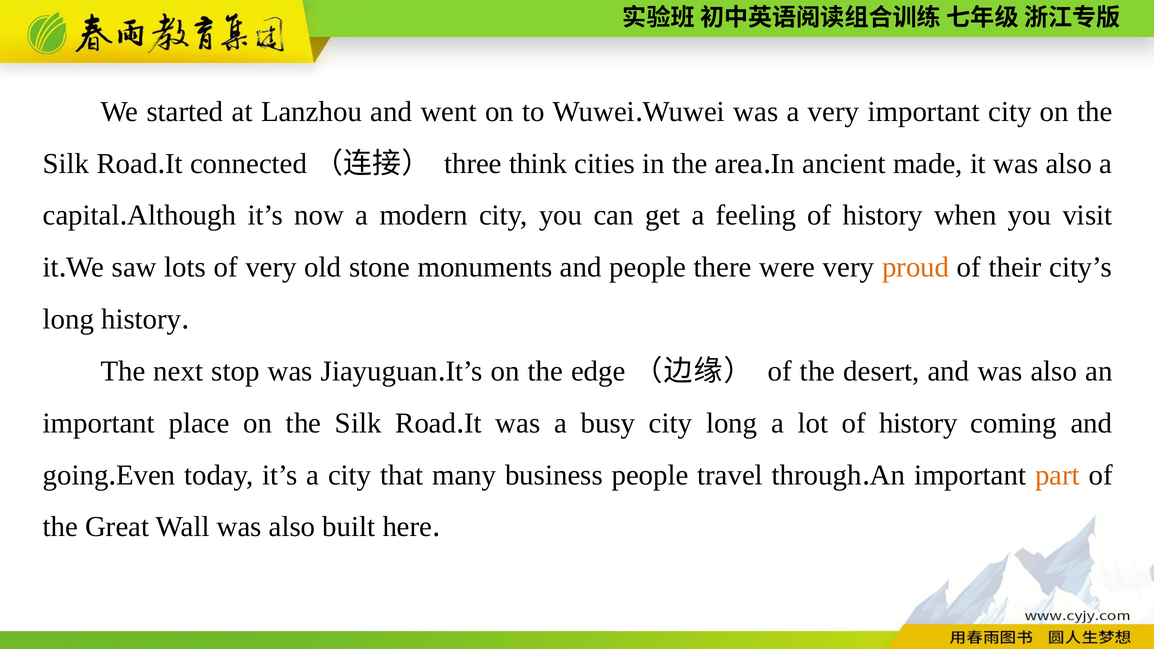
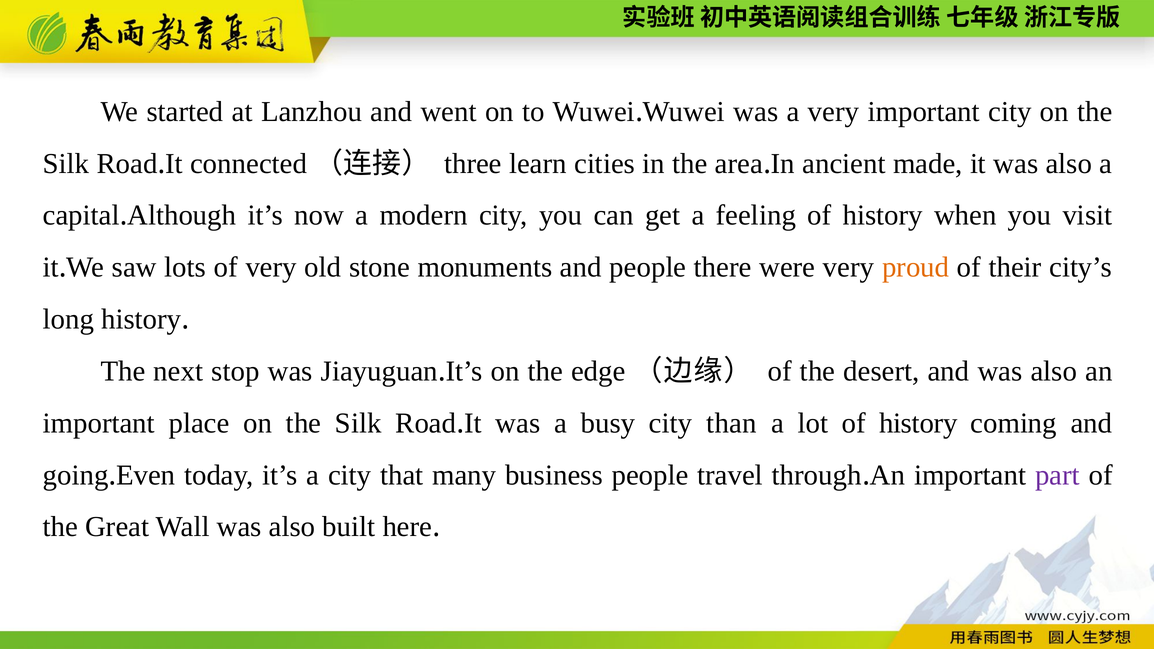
think: think -> learn
city long: long -> than
part colour: orange -> purple
